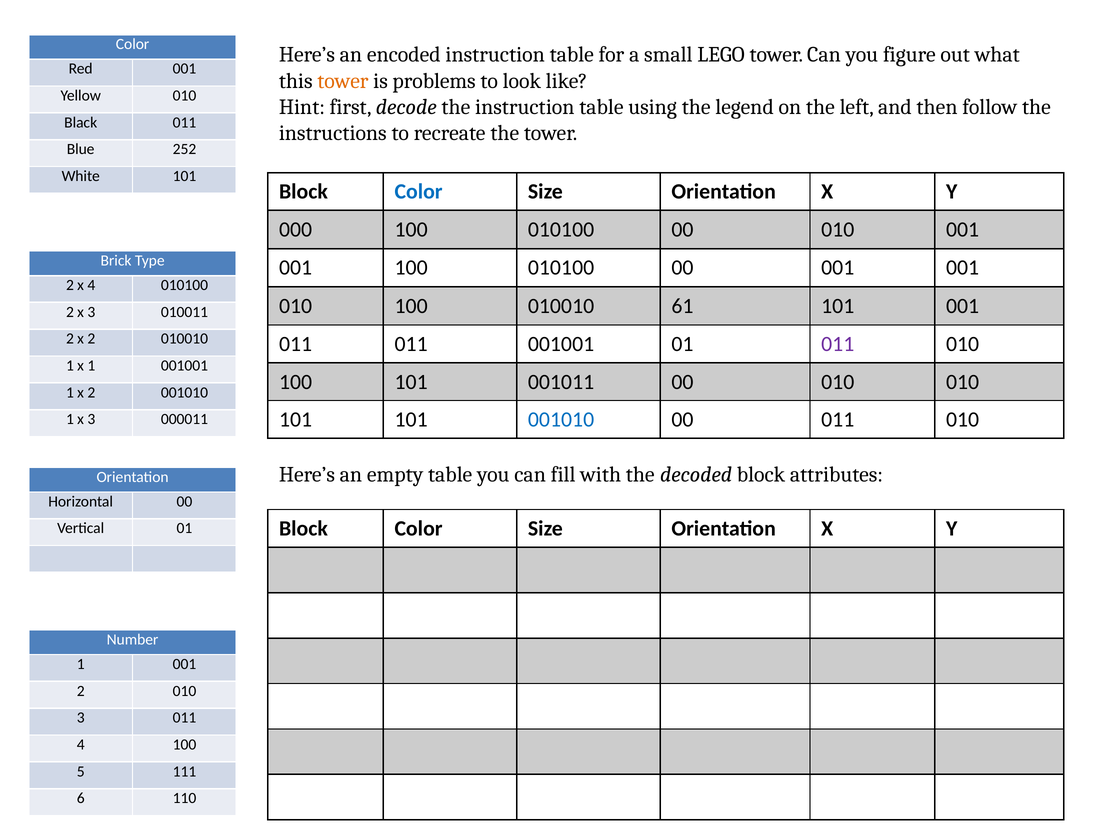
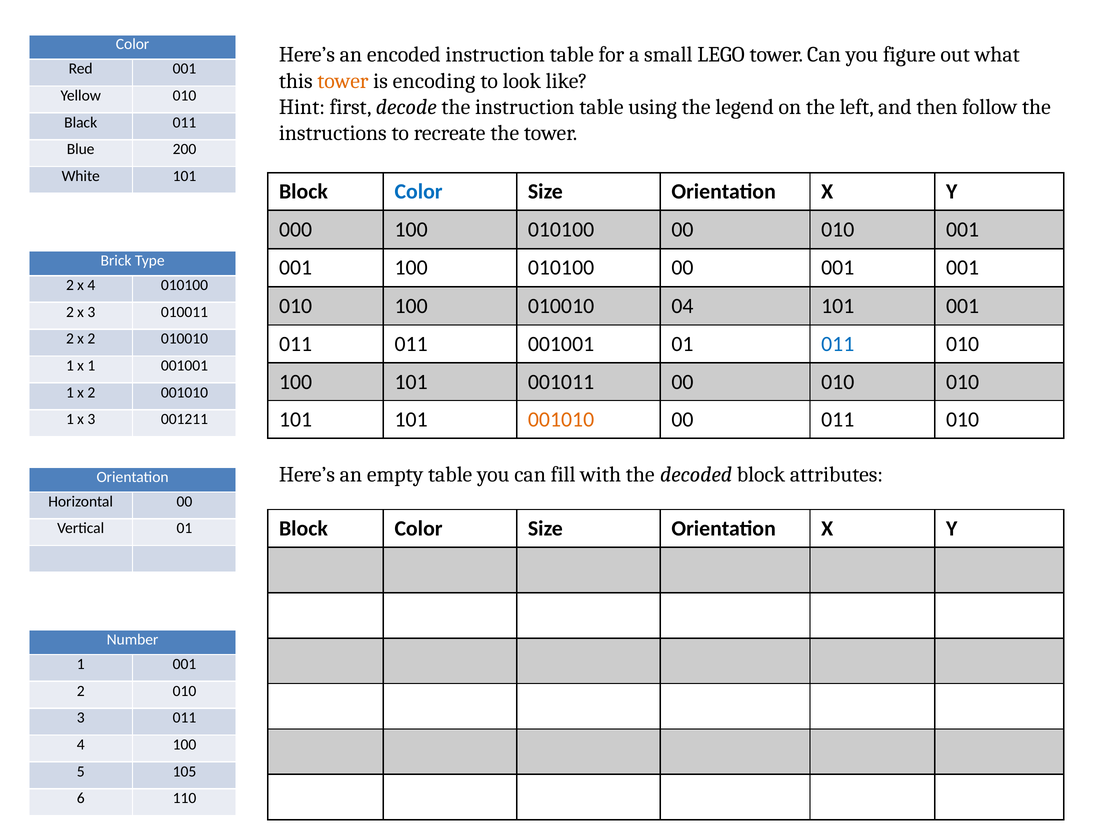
problems: problems -> encoding
252: 252 -> 200
61: 61 -> 04
011 at (838, 344) colour: purple -> blue
001010 at (561, 420) colour: blue -> orange
000011: 000011 -> 001211
111: 111 -> 105
